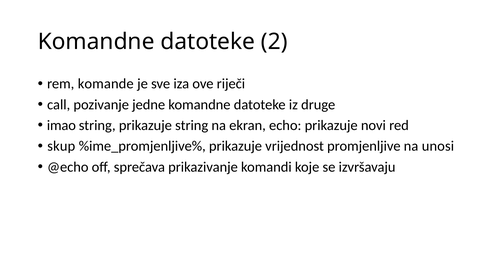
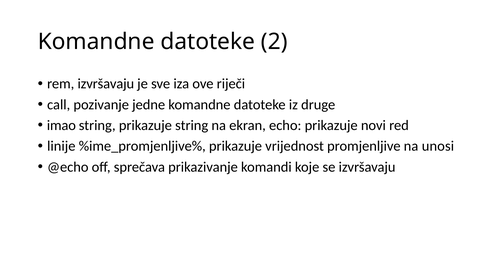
rem komande: komande -> izvršavaju
skup: skup -> linije
